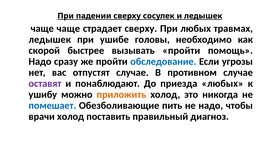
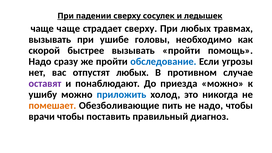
ледышек at (50, 39): ледышек -> вызывать
отпустят случае: случае -> любых
приезда любых: любых -> можно
приложить colour: orange -> blue
помешает colour: blue -> orange
врачи холод: холод -> чтобы
